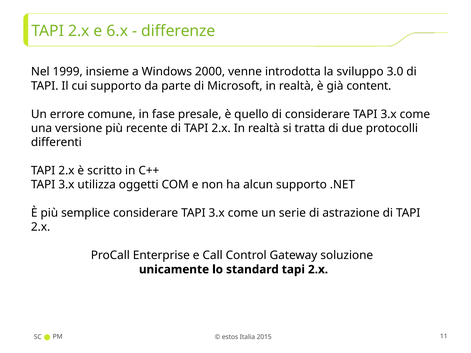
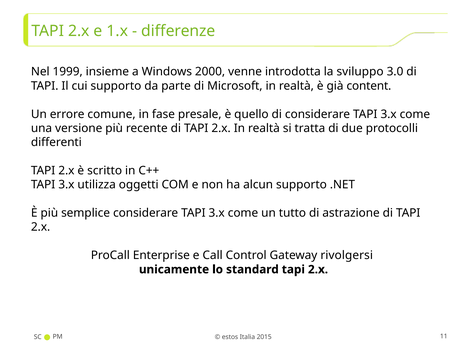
6.x: 6.x -> 1.x
serie: serie -> tutto
soluzione: soluzione -> rivolgersi
